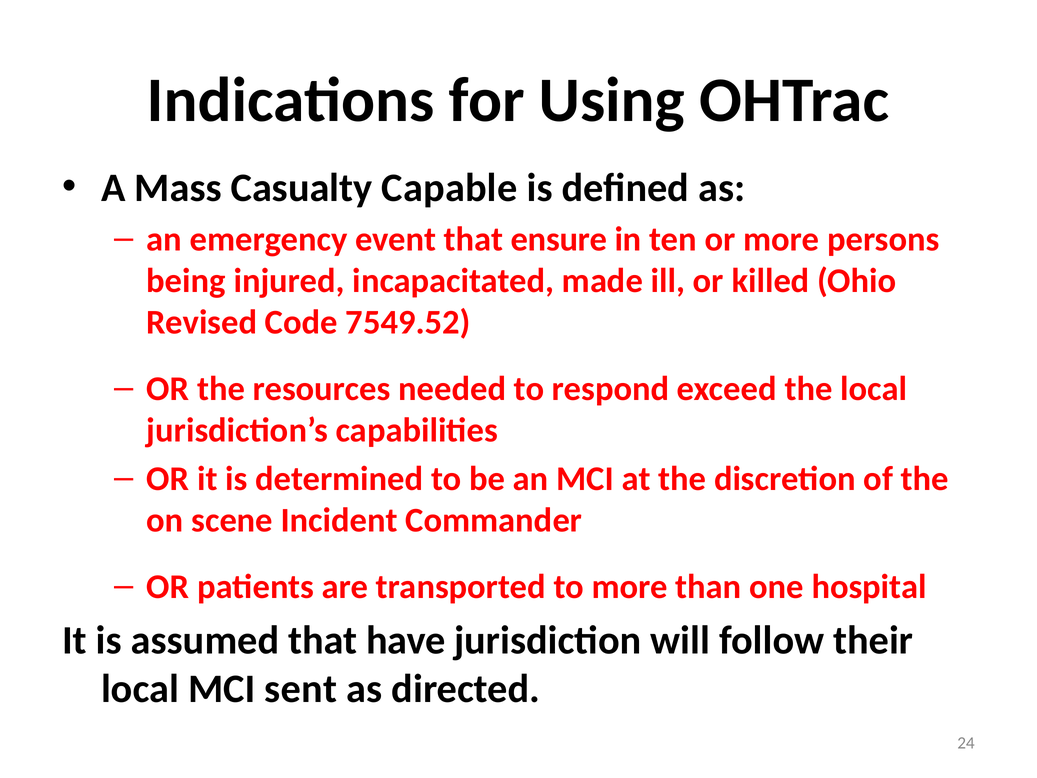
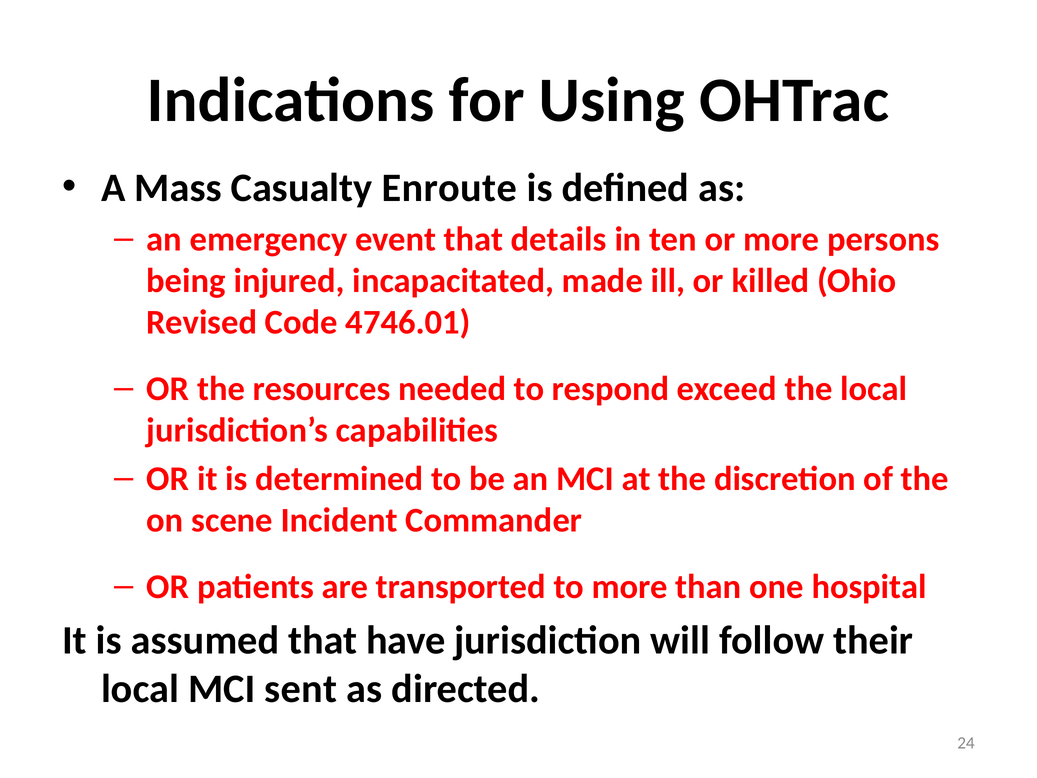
Capable: Capable -> Enroute
ensure: ensure -> details
7549.52: 7549.52 -> 4746.01
